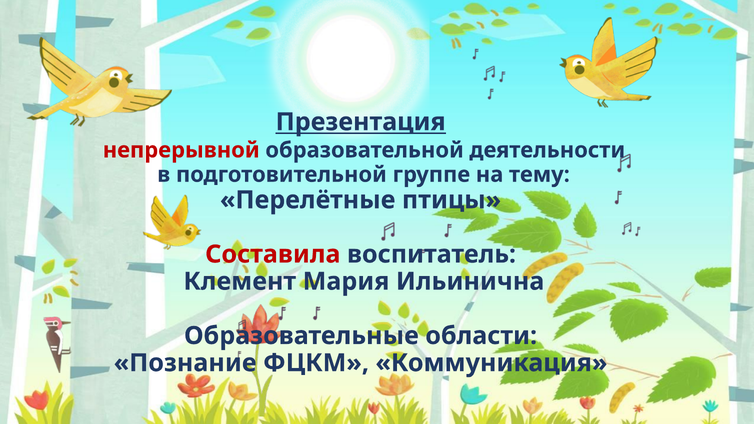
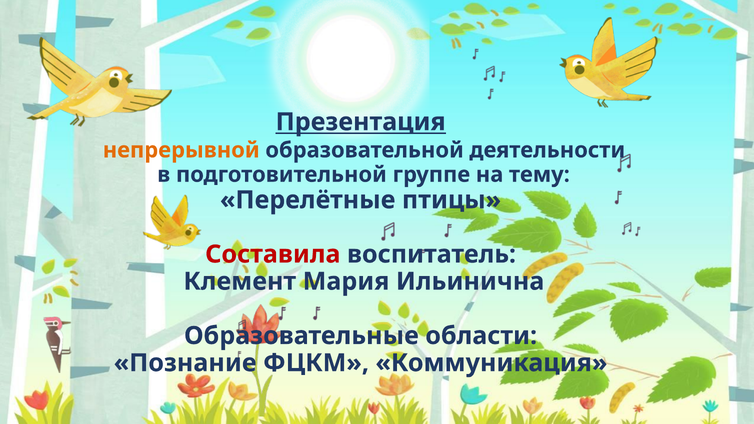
непрерывной colour: red -> orange
